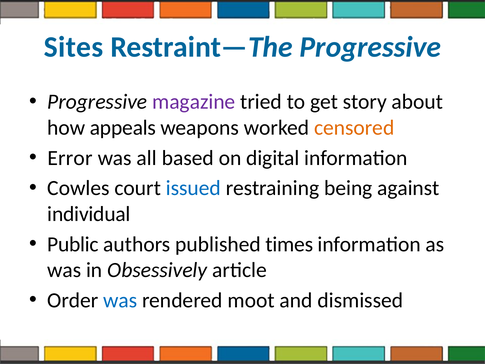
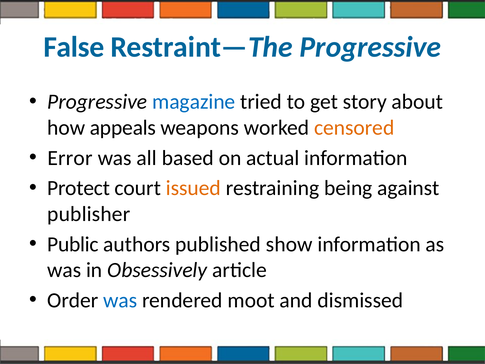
Sites: Sites -> False
magazine colour: purple -> blue
digital: digital -> actual
Cowles: Cowles -> Protect
issued colour: blue -> orange
individual: individual -> publisher
times: times -> show
